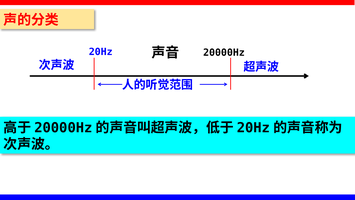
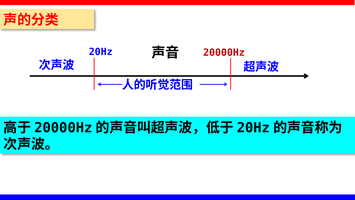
20000Hz colour: black -> red
